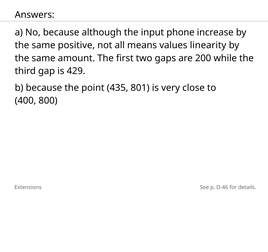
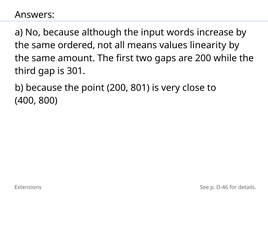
phone: phone -> words
positive: positive -> ordered
429: 429 -> 301
point 435: 435 -> 200
